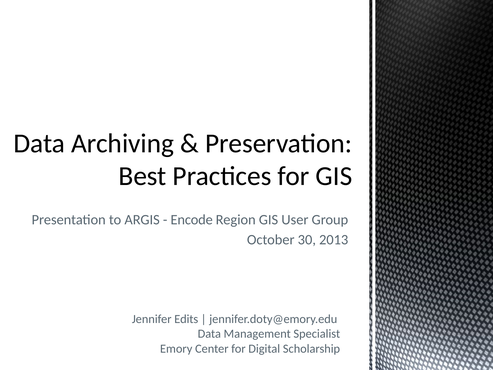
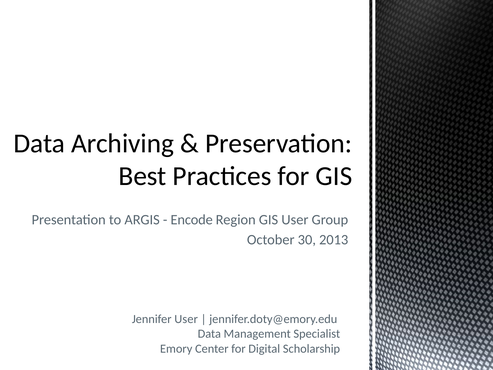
Jennifer Edits: Edits -> User
